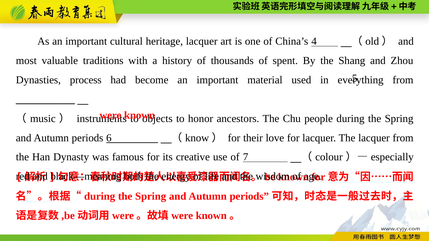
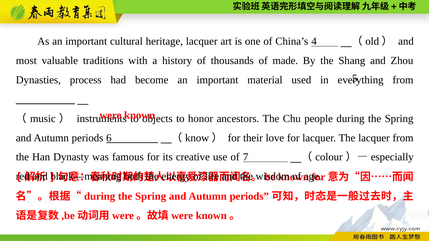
spent: spent -> made
